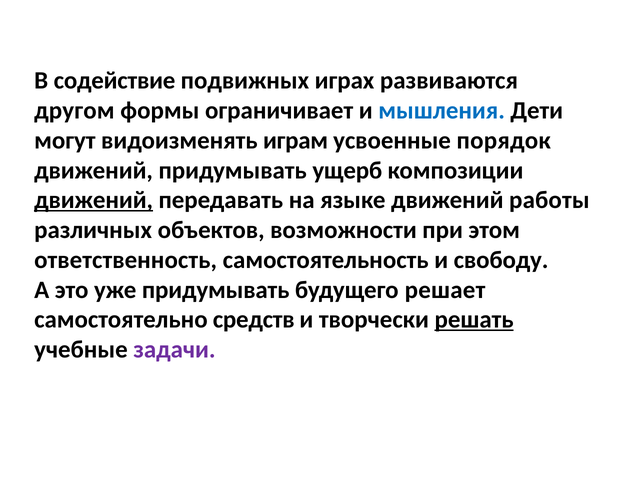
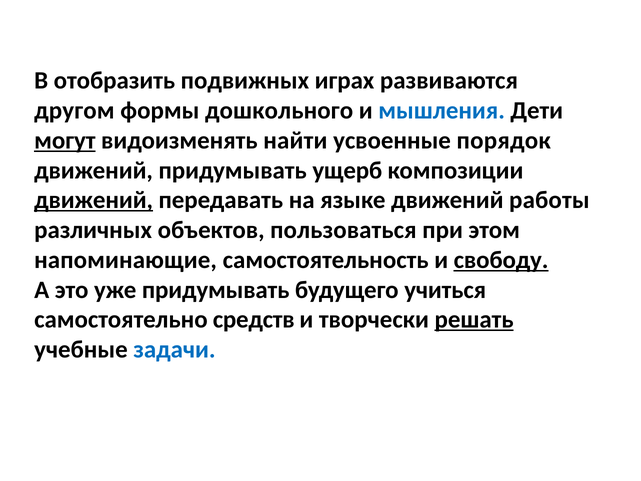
содействие: содействие -> отобразить
ограничивает: ограничивает -> дошкольного
могут underline: none -> present
играм: играм -> найти
возможности: возможности -> пользоваться
ответственность: ответственность -> напоминающие
свободу underline: none -> present
решает: решает -> учиться
задачи colour: purple -> blue
